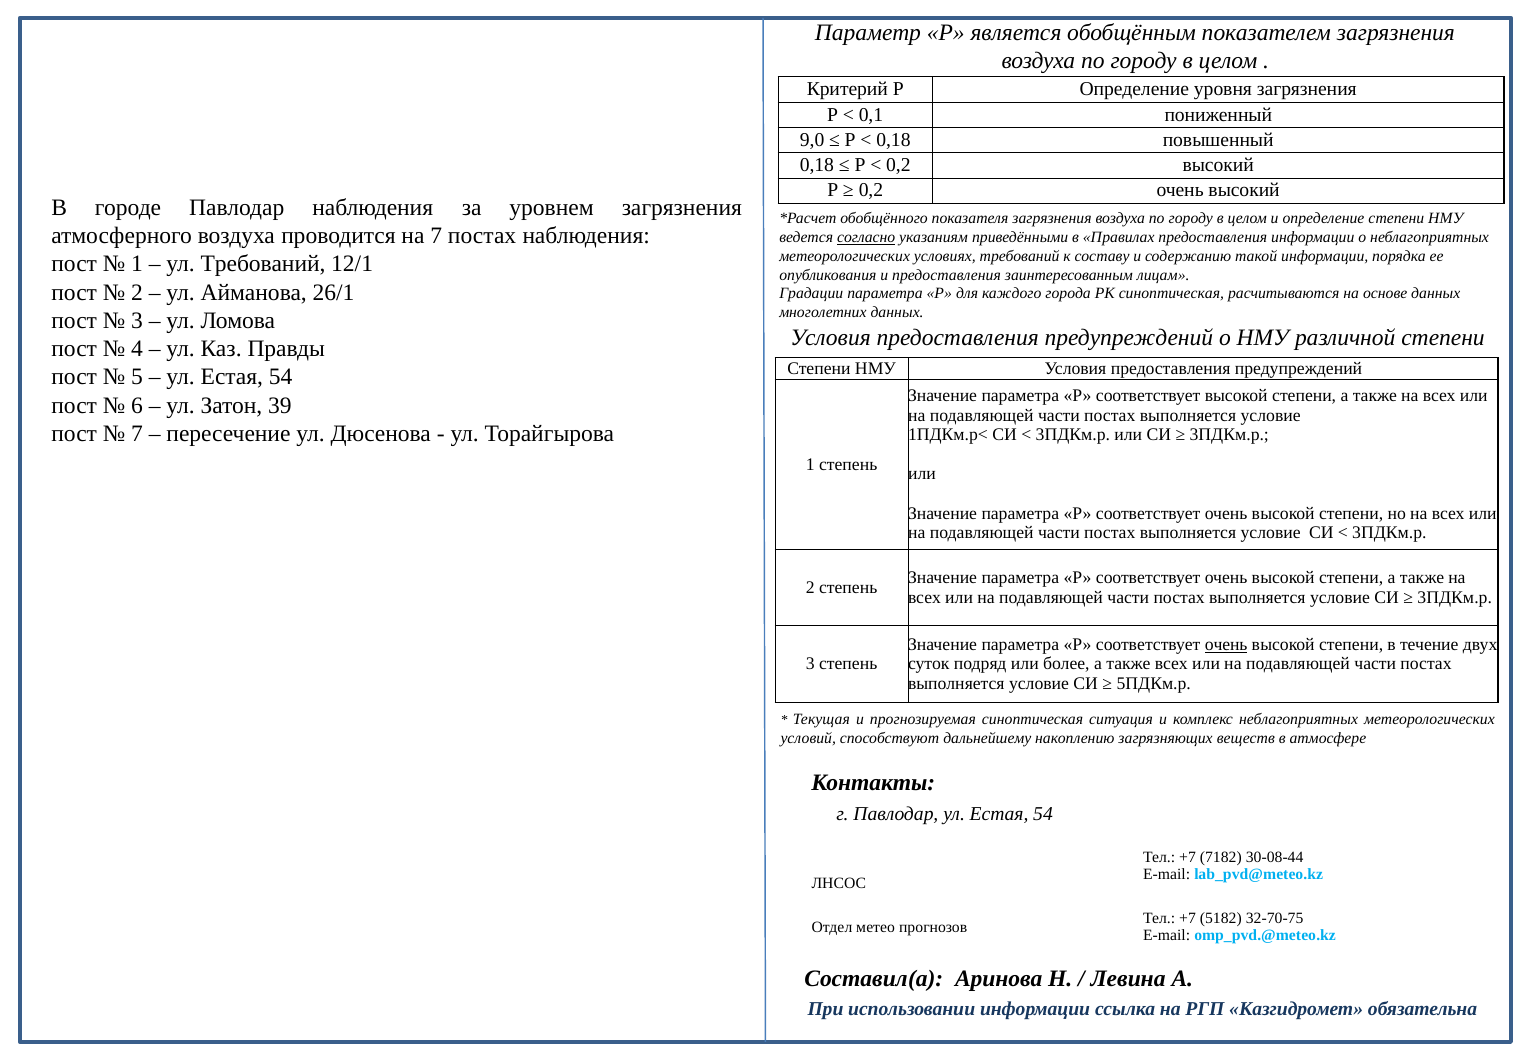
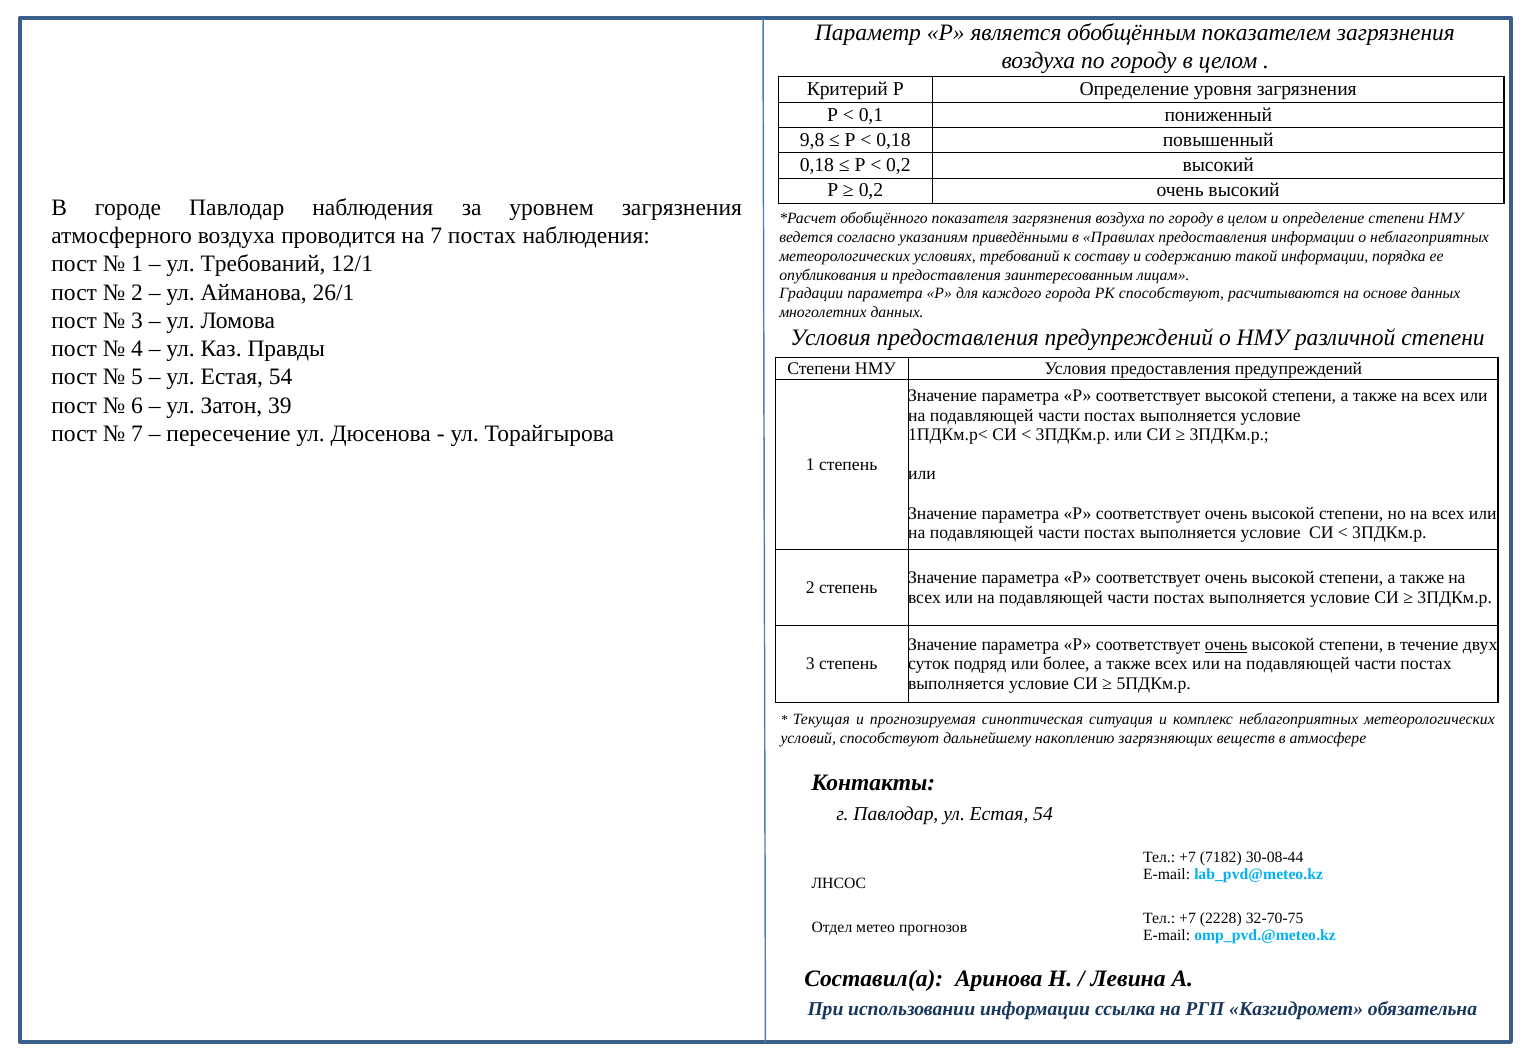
9,0: 9,0 -> 9,8
согласно underline: present -> none
РК синоптическая: синоптическая -> способствуют
5182: 5182 -> 2228
